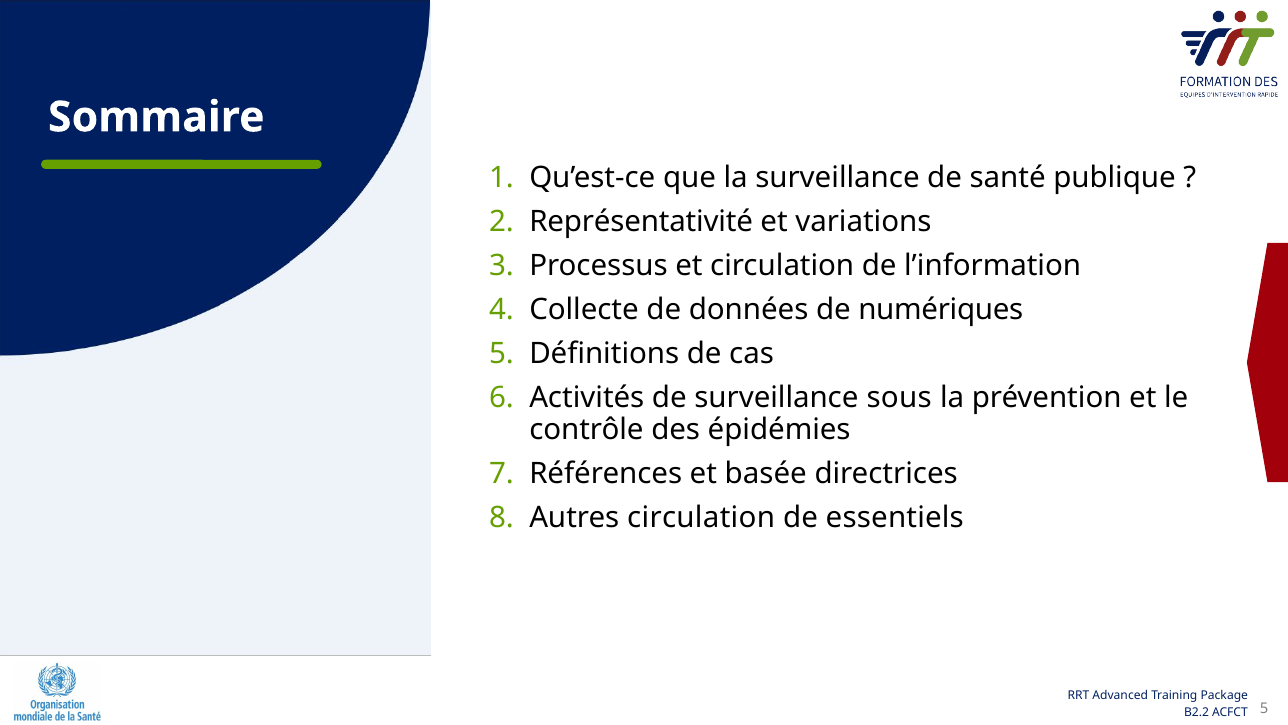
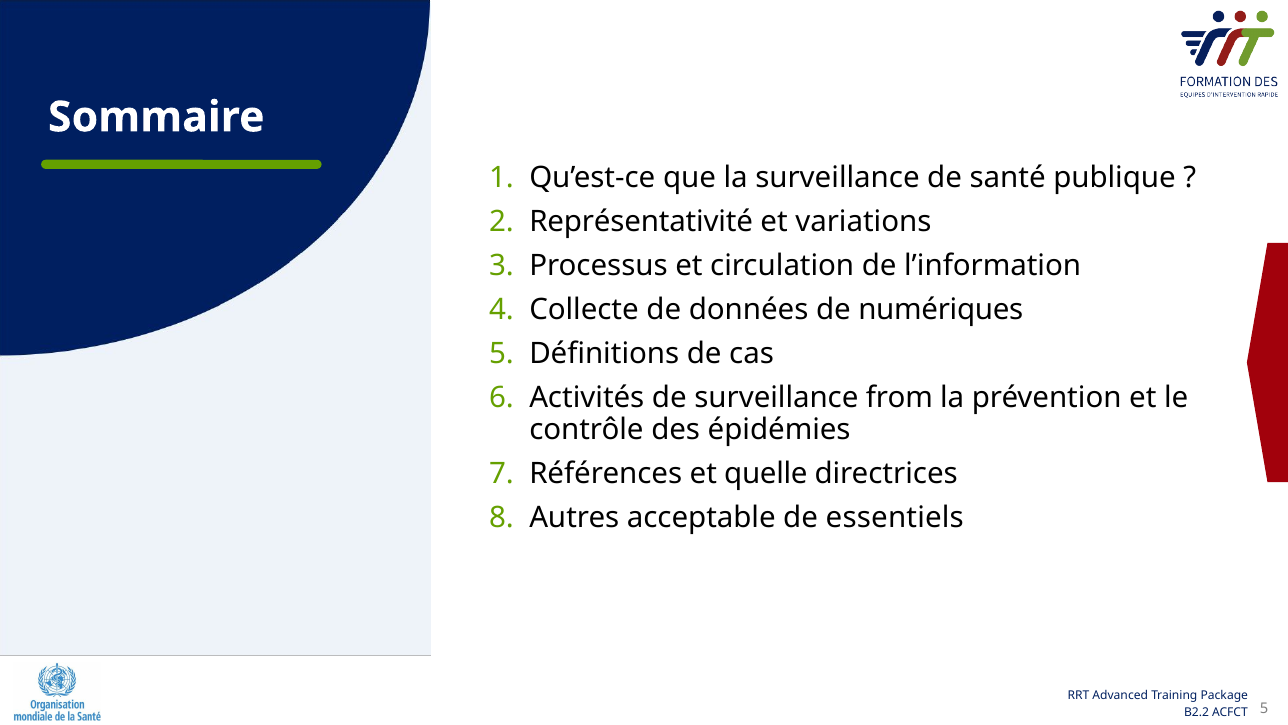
sous: sous -> from
basée: basée -> quelle
Autres circulation: circulation -> acceptable
